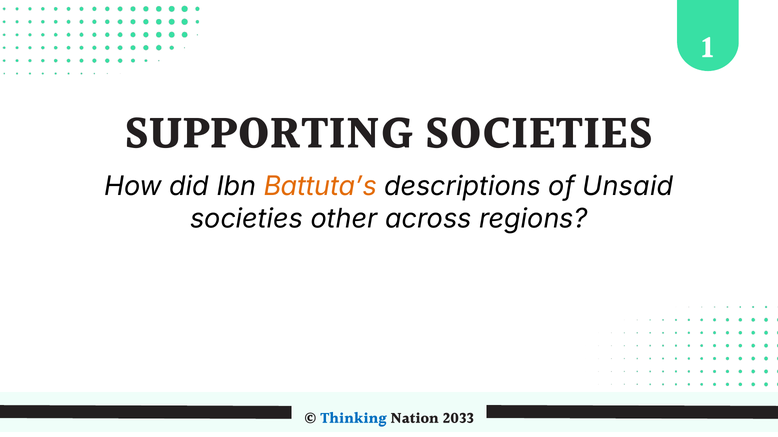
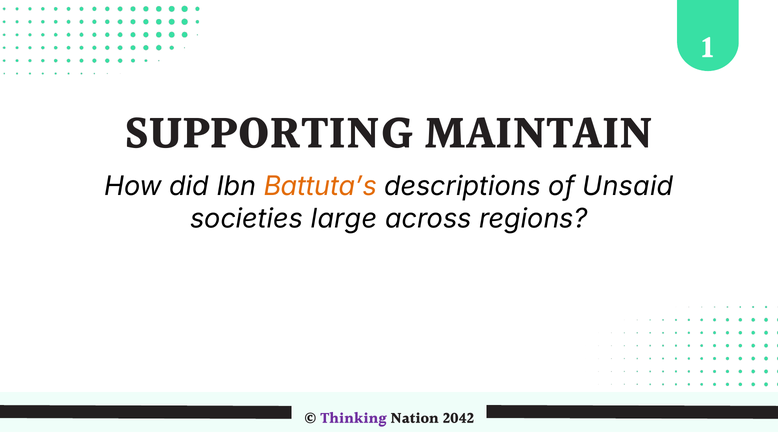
SUPPORTING SOCIETIES: SOCIETIES -> MAINTAIN
other: other -> large
Thinking colour: blue -> purple
2033: 2033 -> 2042
